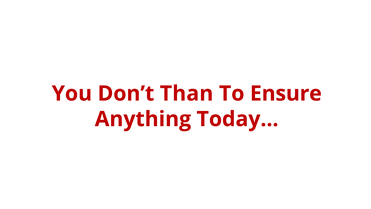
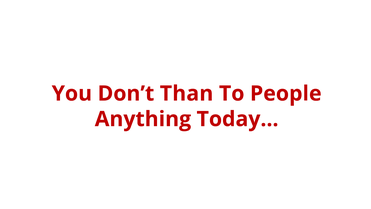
Ensure: Ensure -> People
